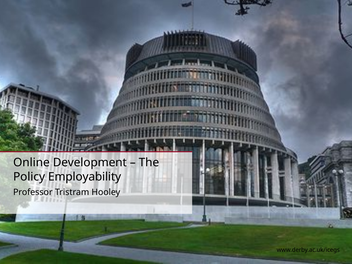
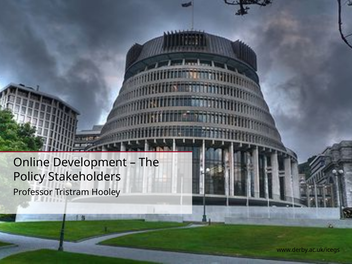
Employability: Employability -> Stakeholders
